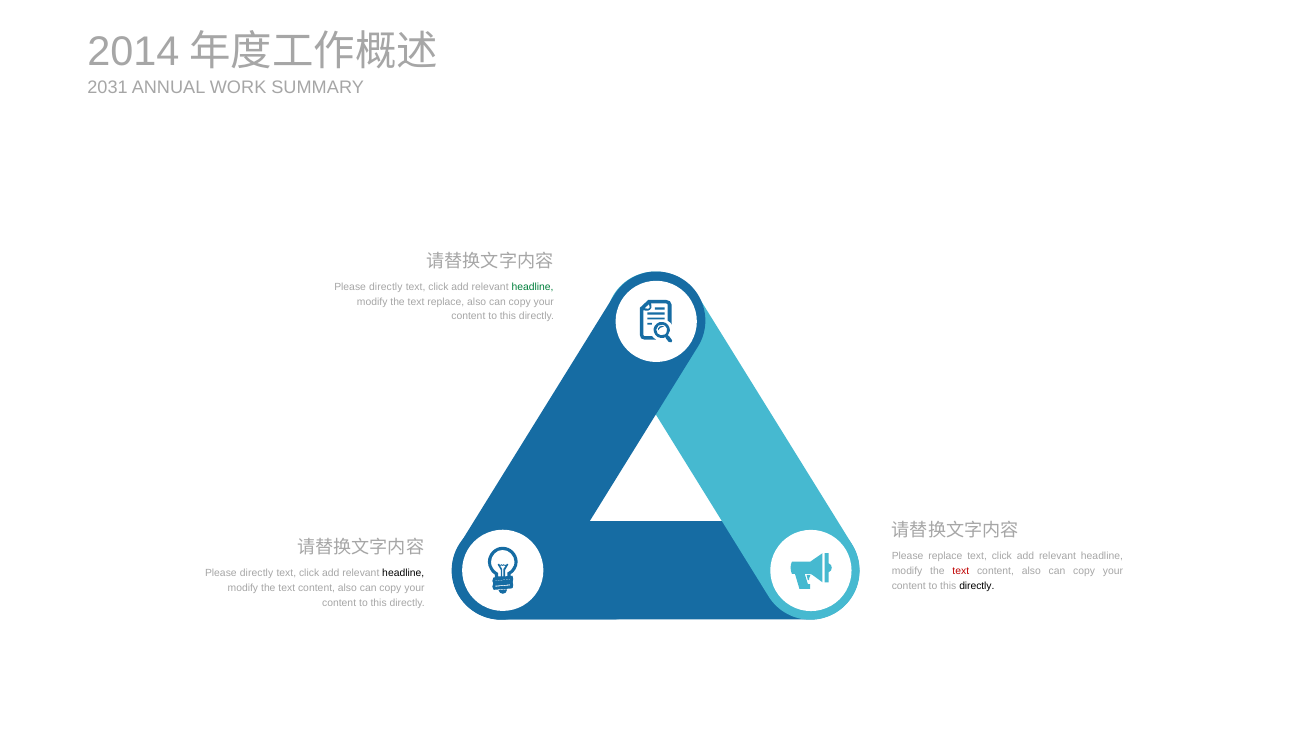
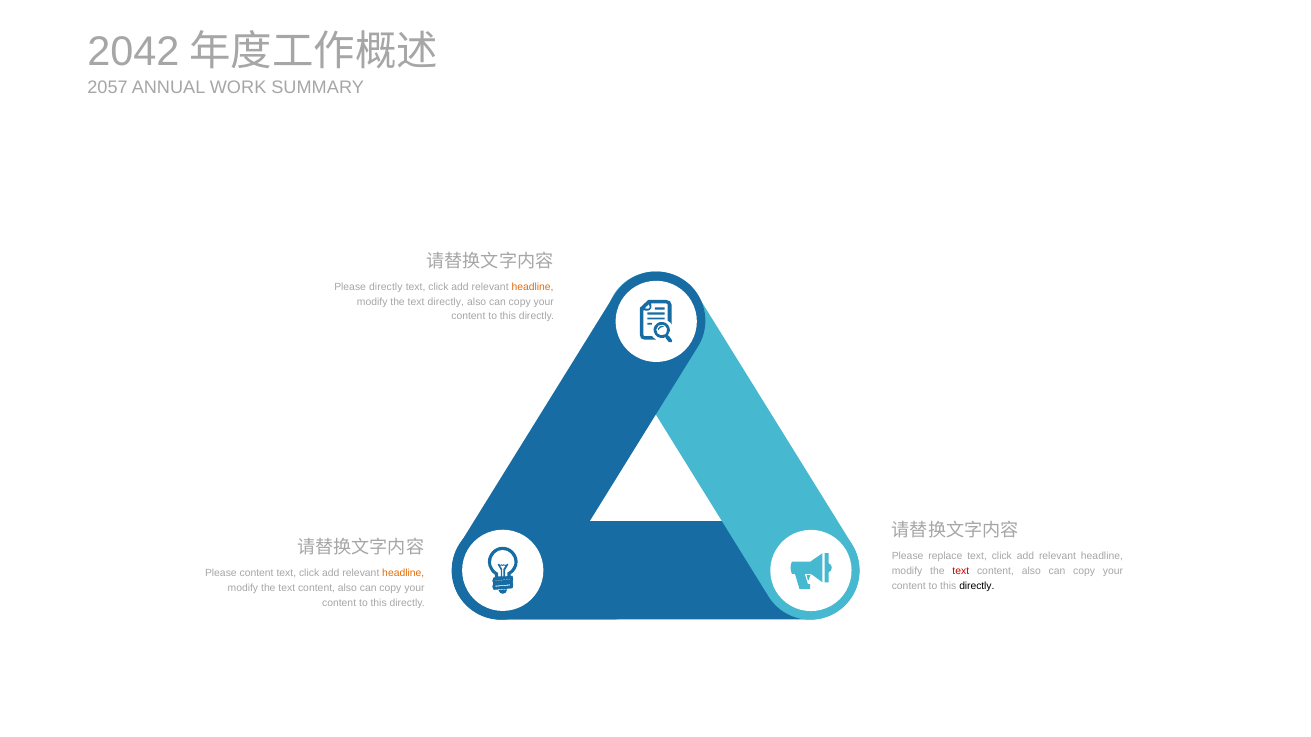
2014: 2014 -> 2042
2031: 2031 -> 2057
headline at (533, 287) colour: green -> orange
text replace: replace -> directly
directly at (257, 573): directly -> content
headline at (403, 573) colour: black -> orange
